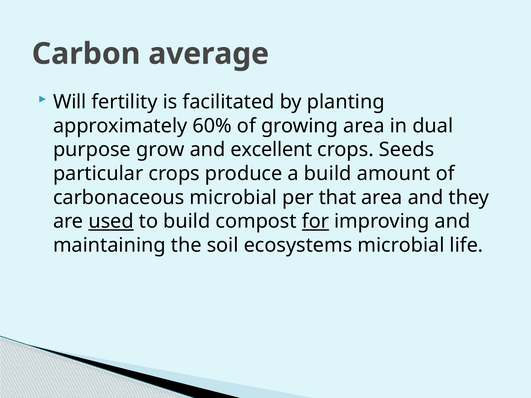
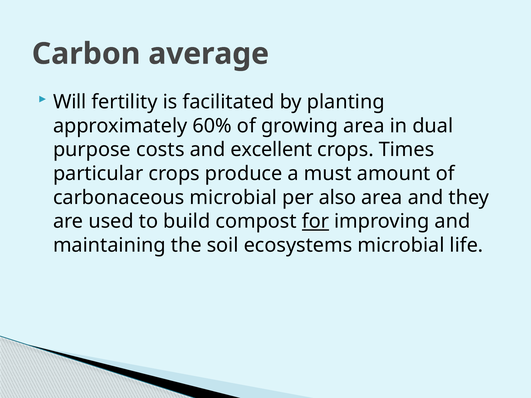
grow: grow -> costs
Seeds: Seeds -> Times
a build: build -> must
that: that -> also
used underline: present -> none
